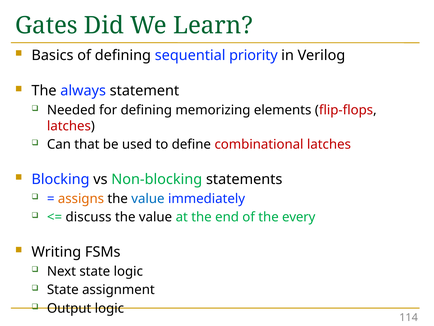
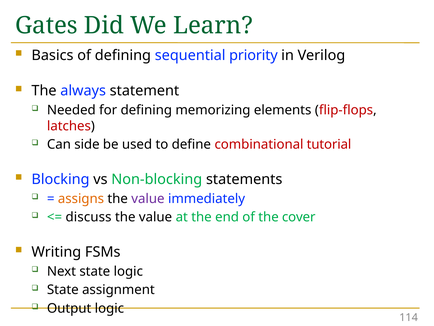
that: that -> side
combinational latches: latches -> tutorial
value at (148, 198) colour: blue -> purple
every: every -> cover
